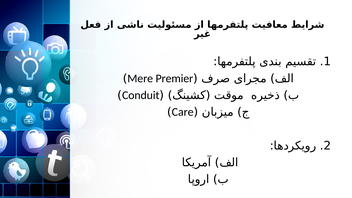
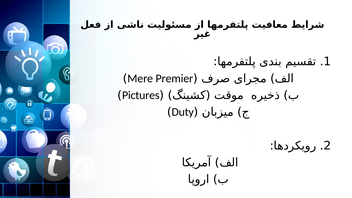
Conduit: Conduit -> Pictures
Care: Care -> Duty
